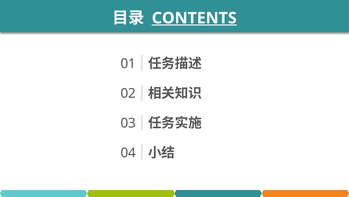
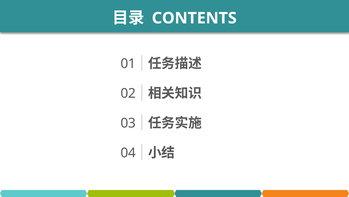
CONTENTS underline: present -> none
